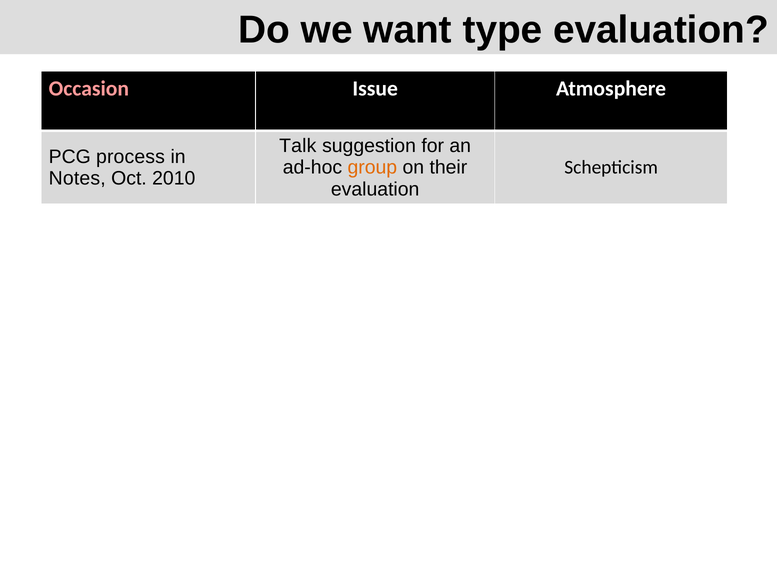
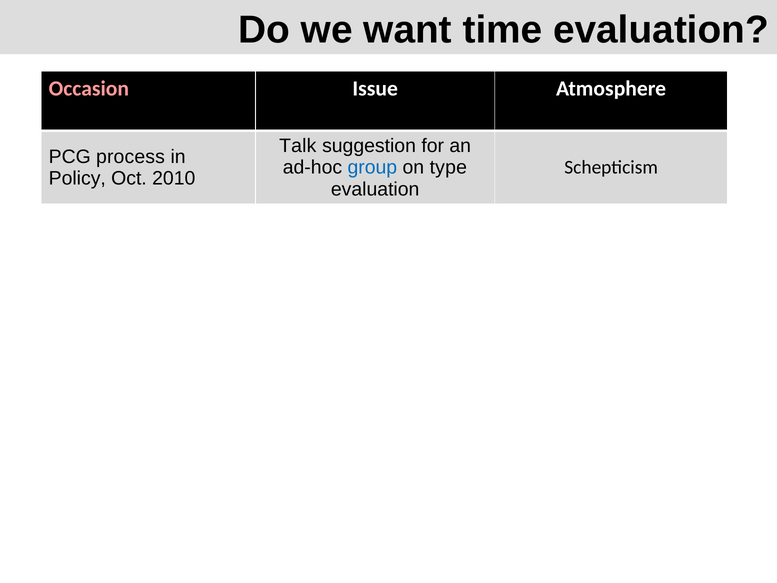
type: type -> time
group colour: orange -> blue
their: their -> type
Notes: Notes -> Policy
